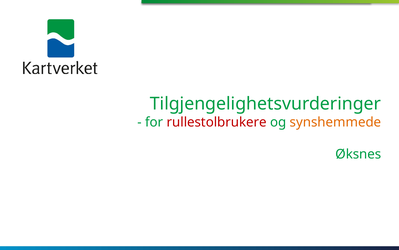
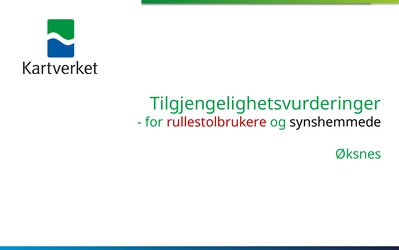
synshemmede colour: orange -> black
